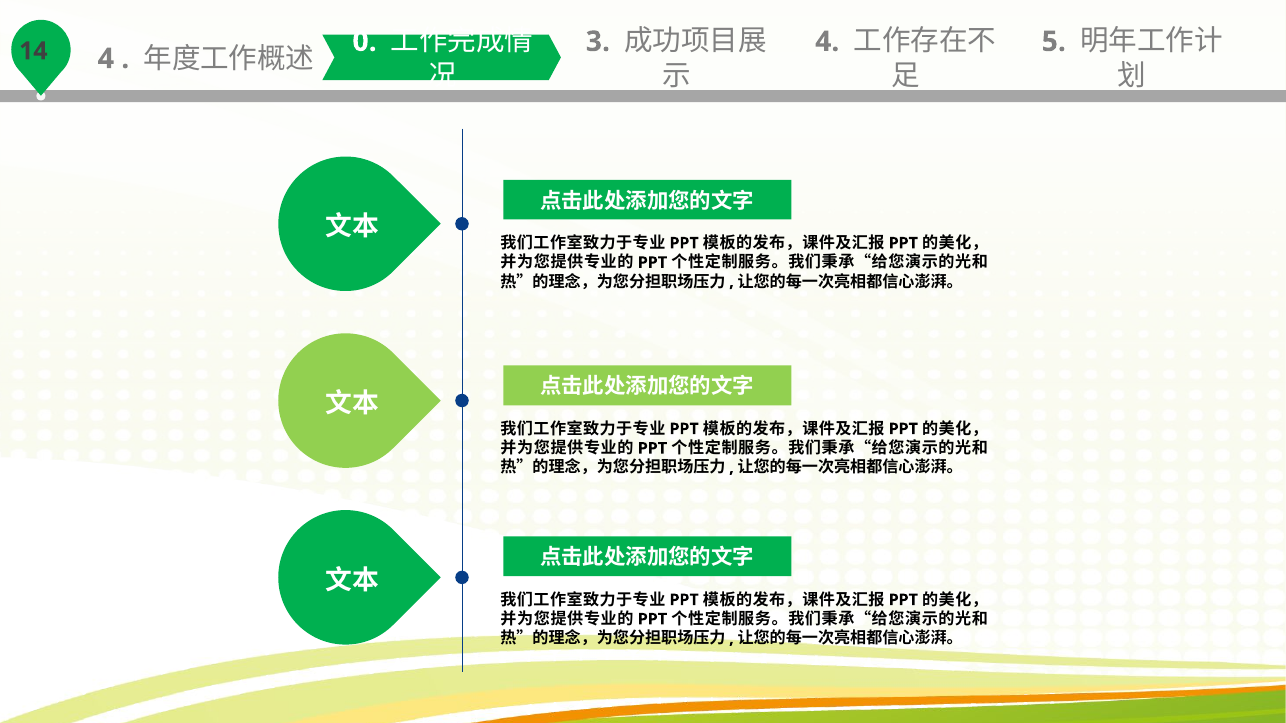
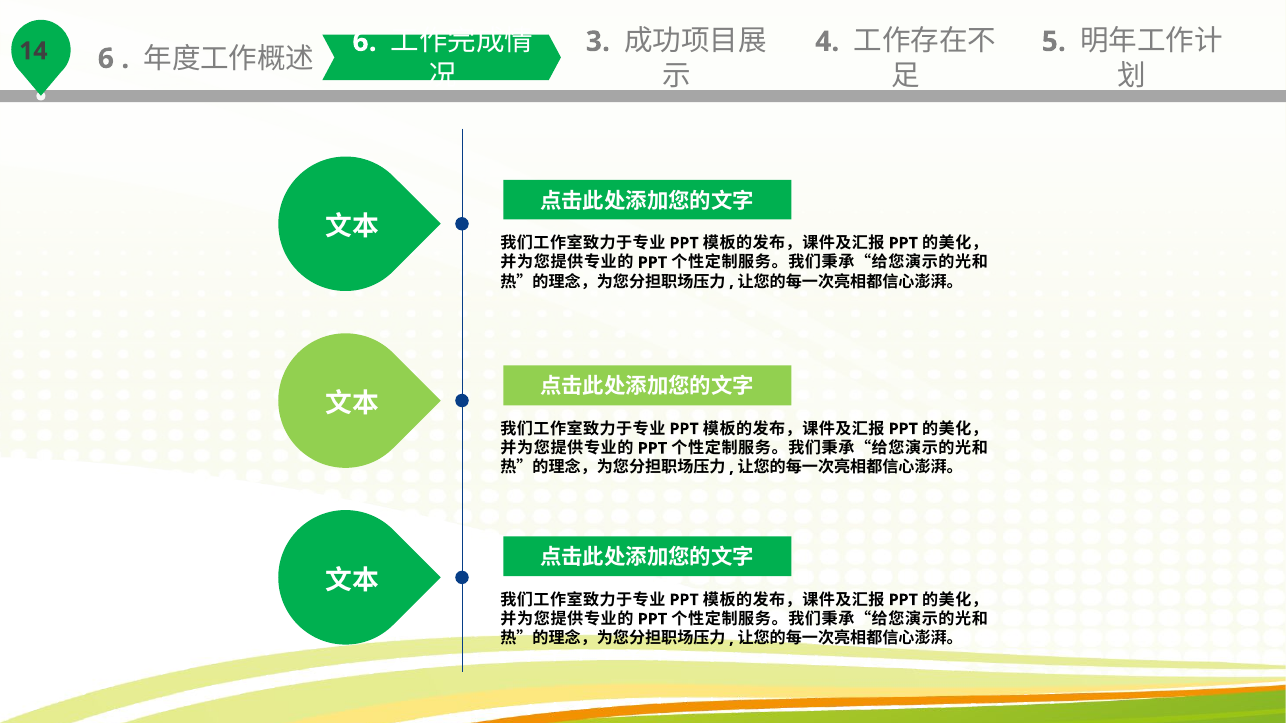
4 at (106, 59): 4 -> 6
0 at (365, 42): 0 -> 6
